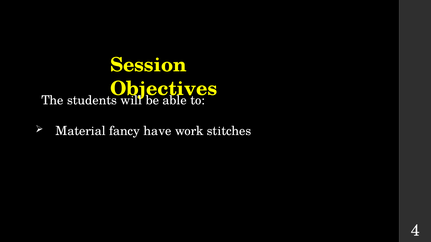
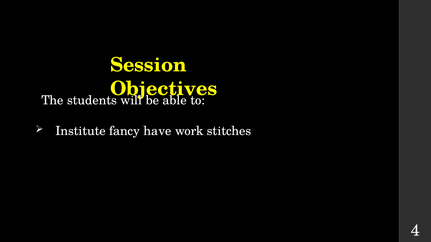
Material: Material -> Institute
